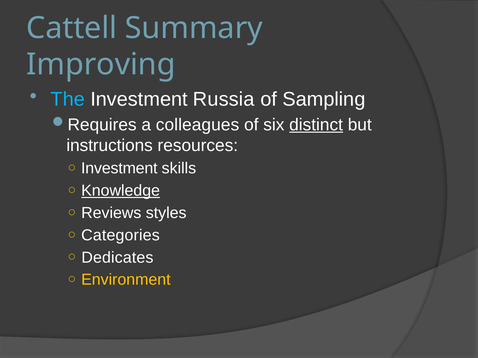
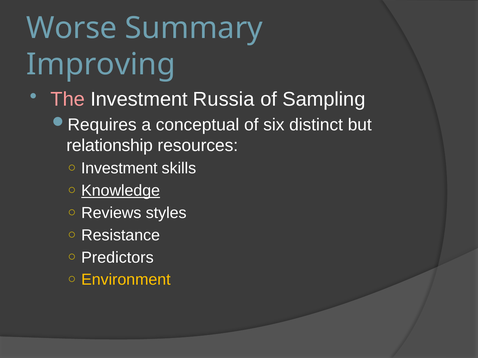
Cattell: Cattell -> Worse
The colour: light blue -> pink
colleagues: colleagues -> conceptual
distinct underline: present -> none
instructions: instructions -> relationship
Categories: Categories -> Resistance
Dedicates: Dedicates -> Predictors
